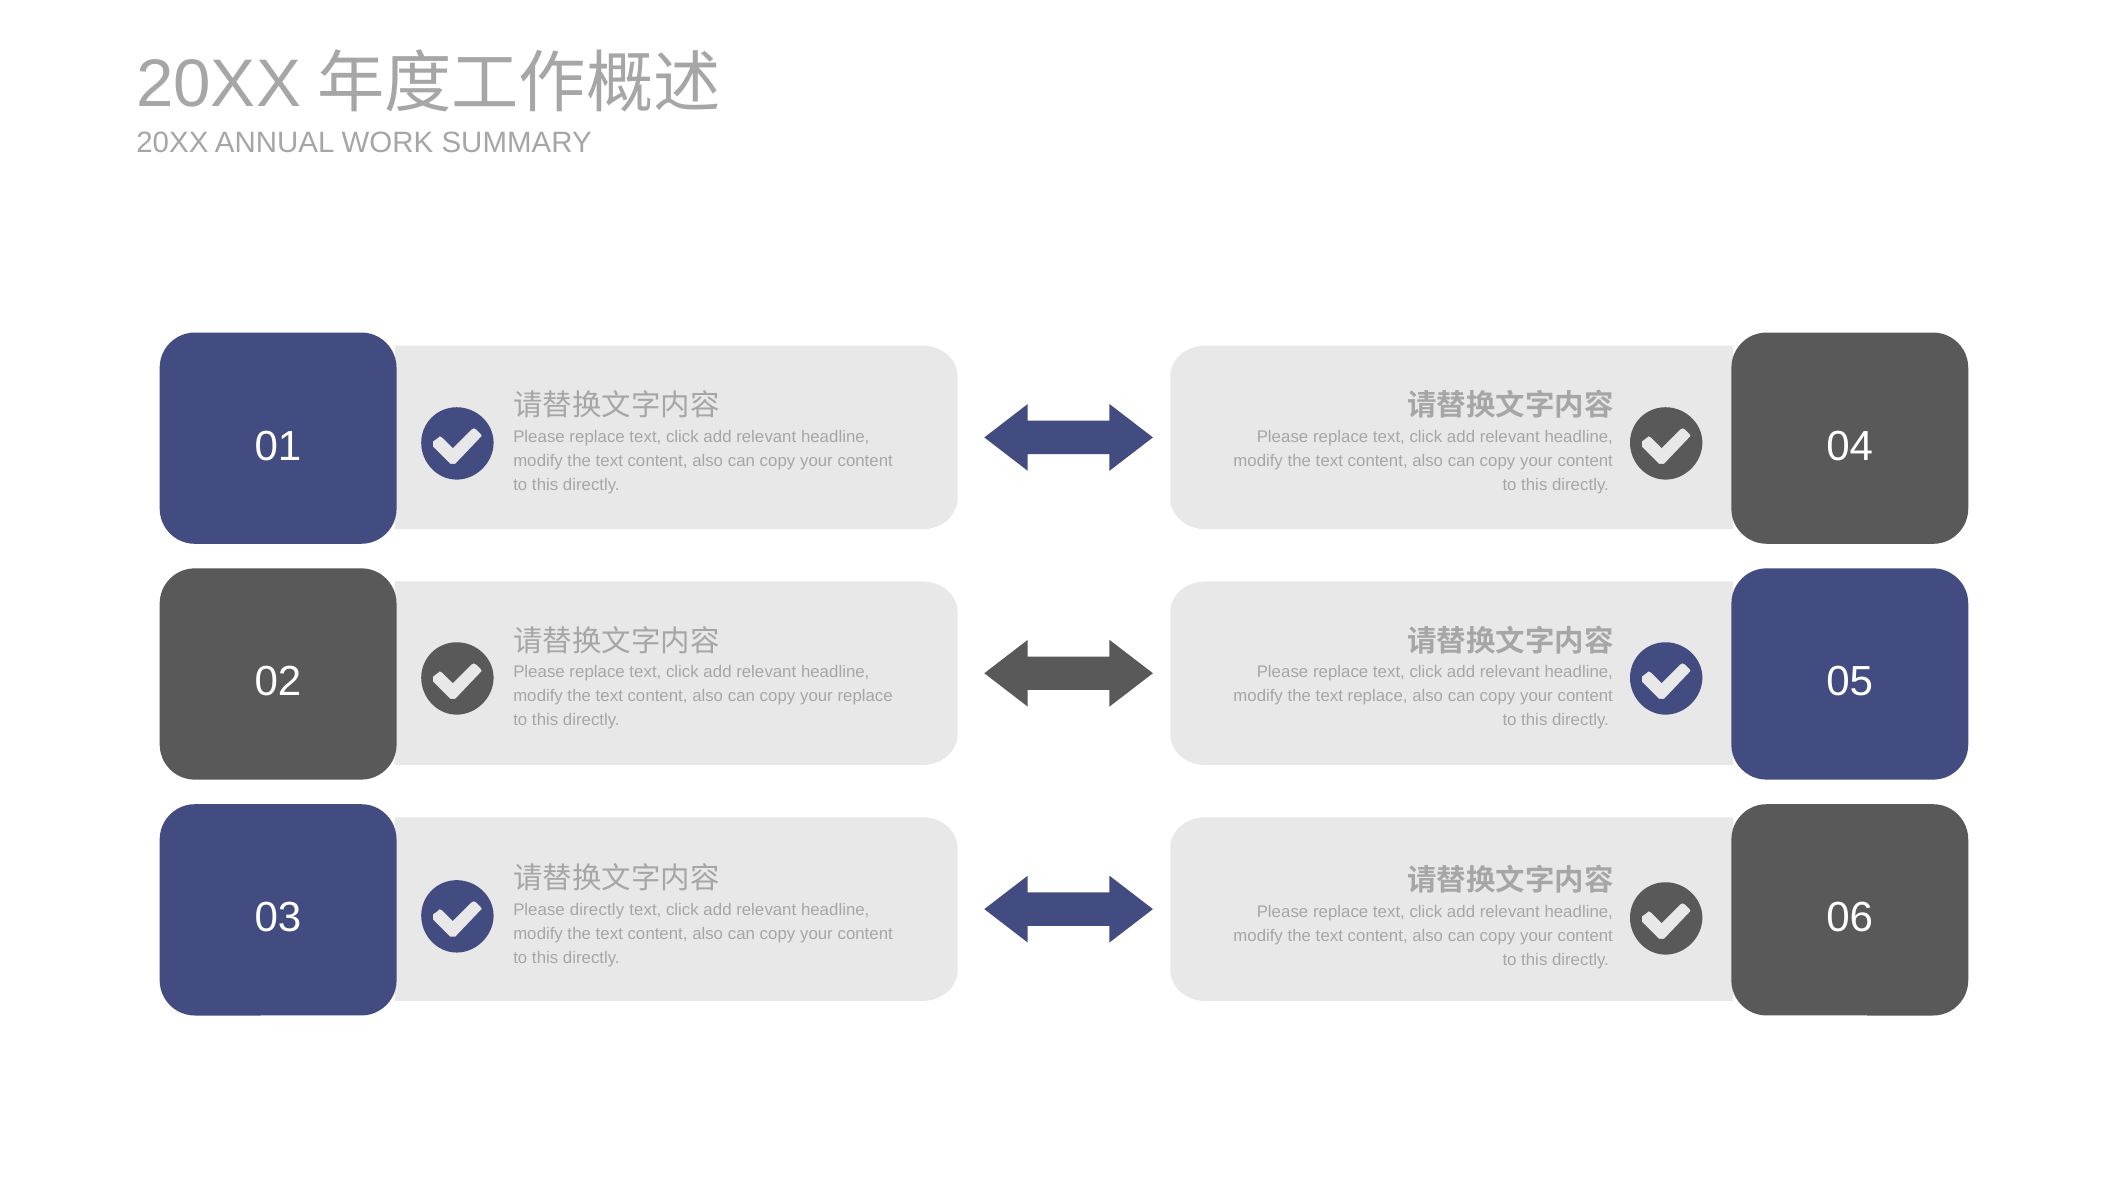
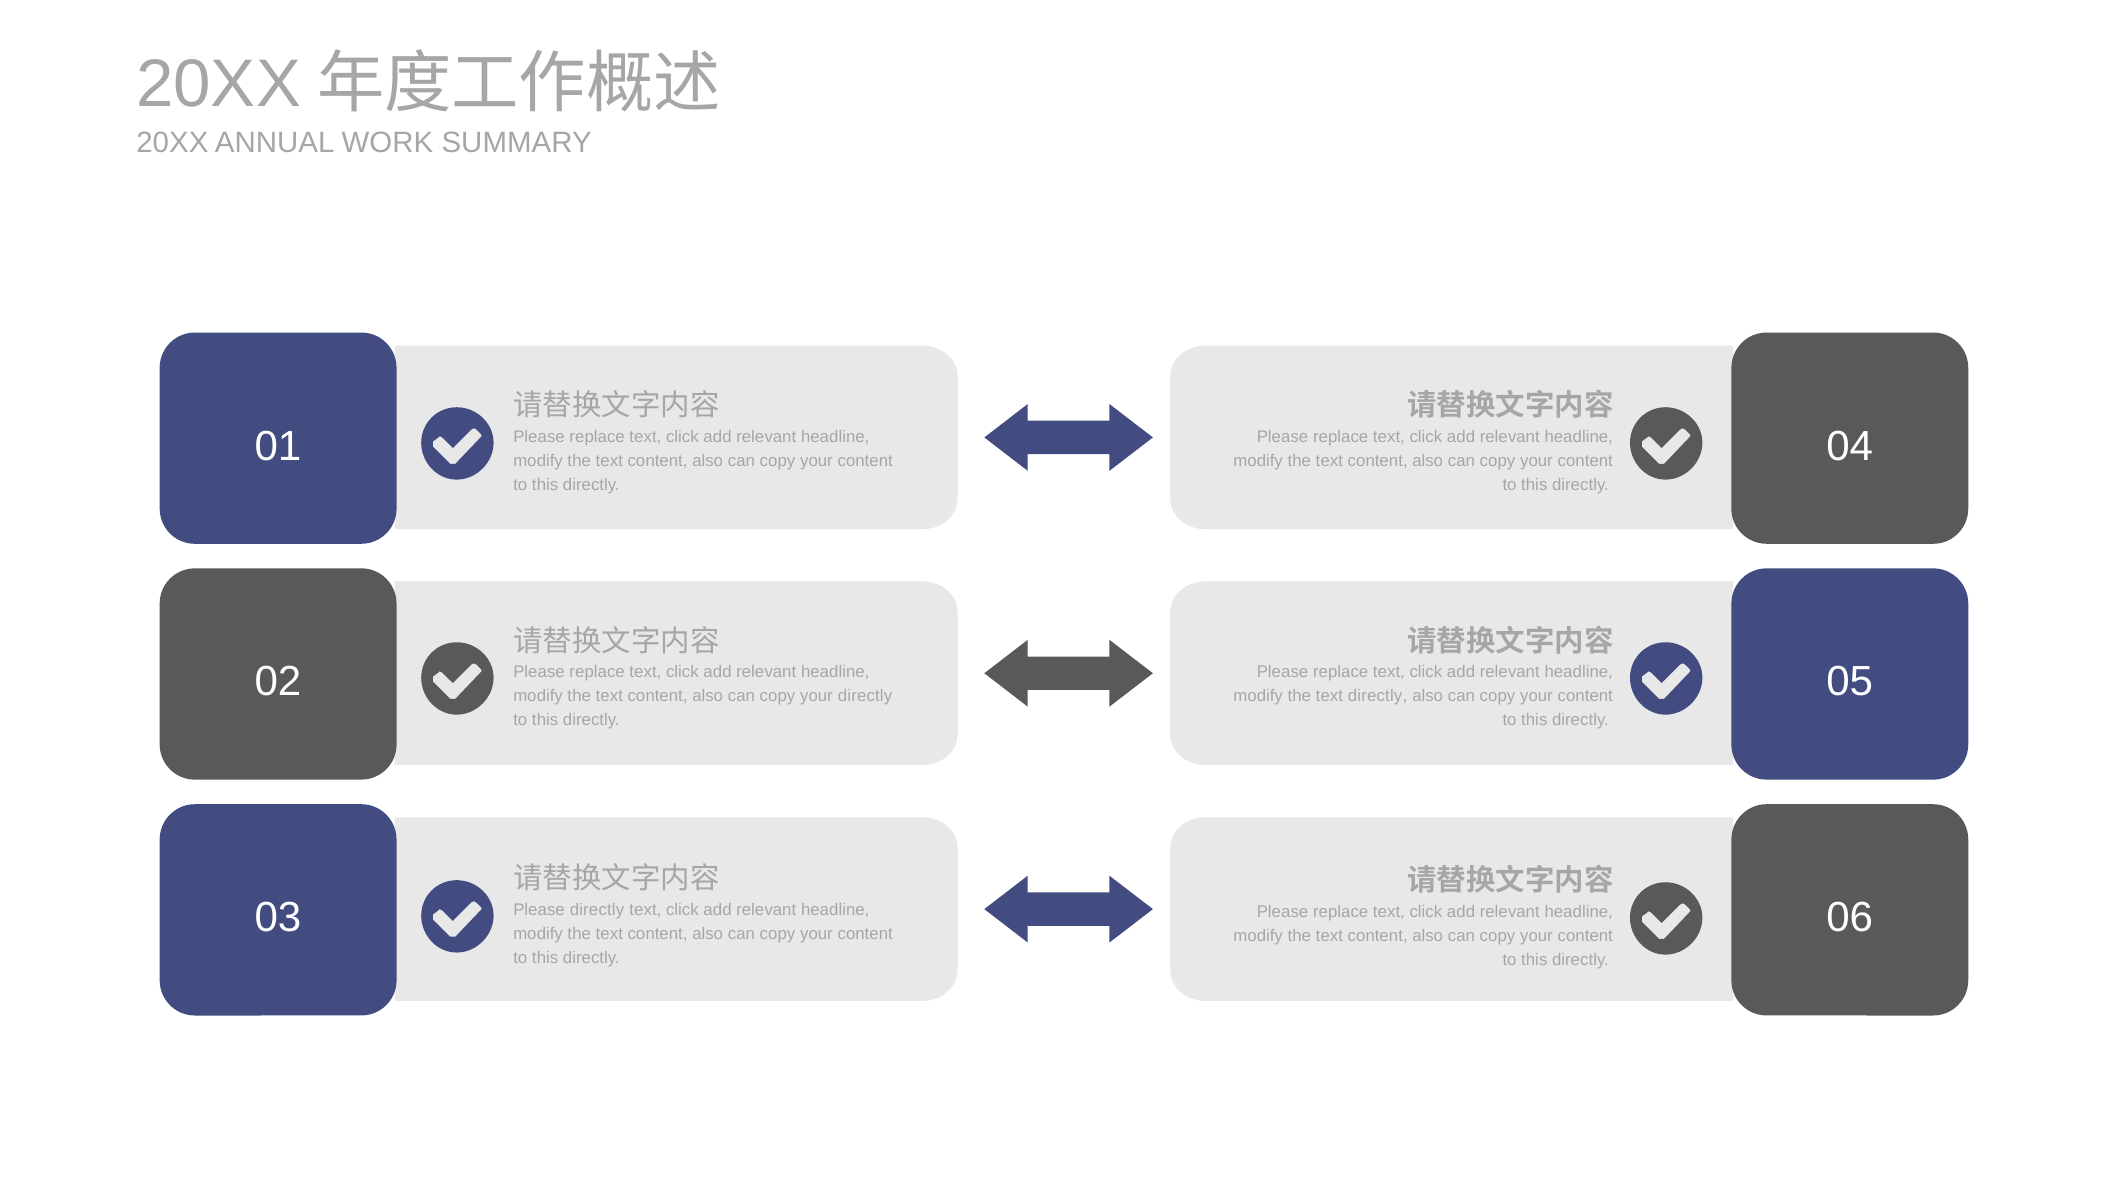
your replace: replace -> directly
text replace: replace -> directly
